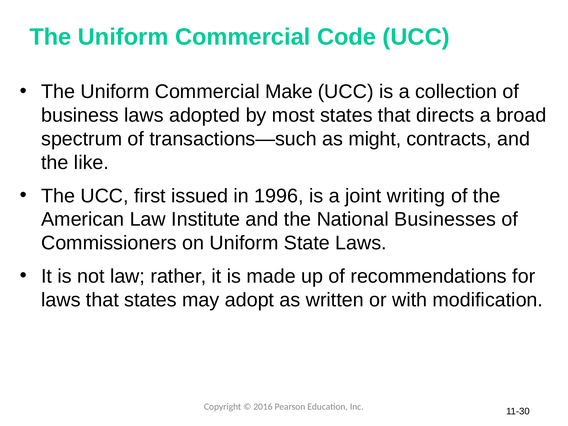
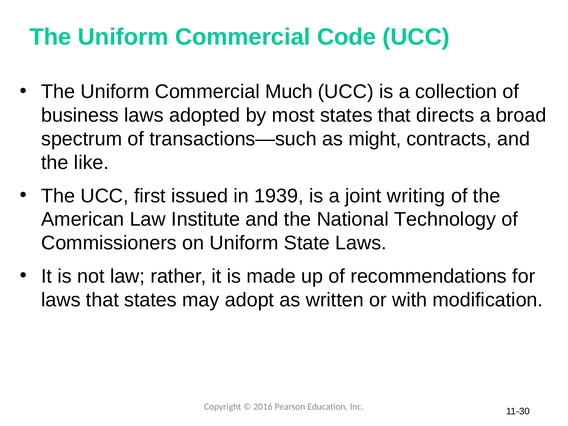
Make: Make -> Much
1996: 1996 -> 1939
Businesses: Businesses -> Technology
